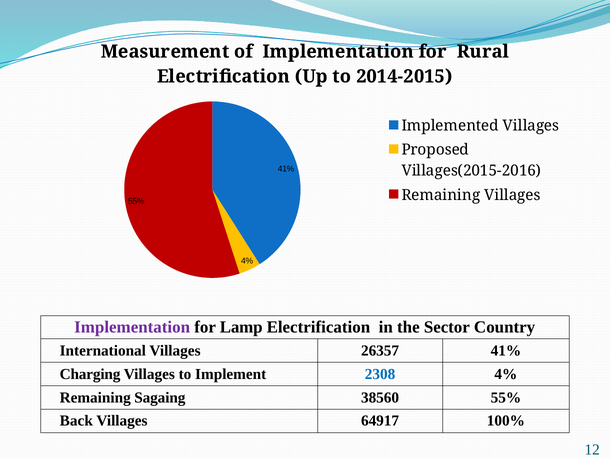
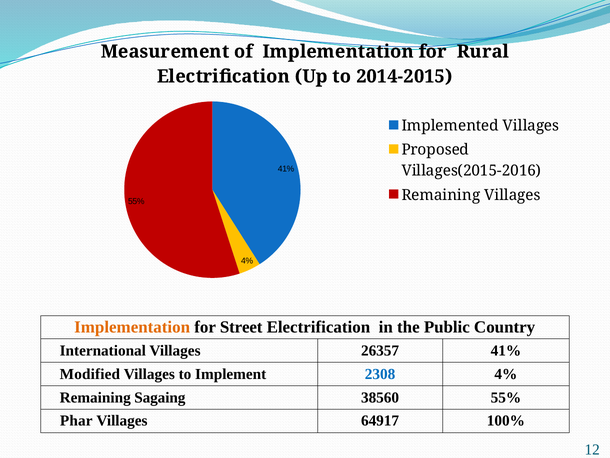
Implementation at (132, 327) colour: purple -> orange
Lamp: Lamp -> Street
Sector: Sector -> Public
Charging: Charging -> Modified
Back: Back -> Phar
